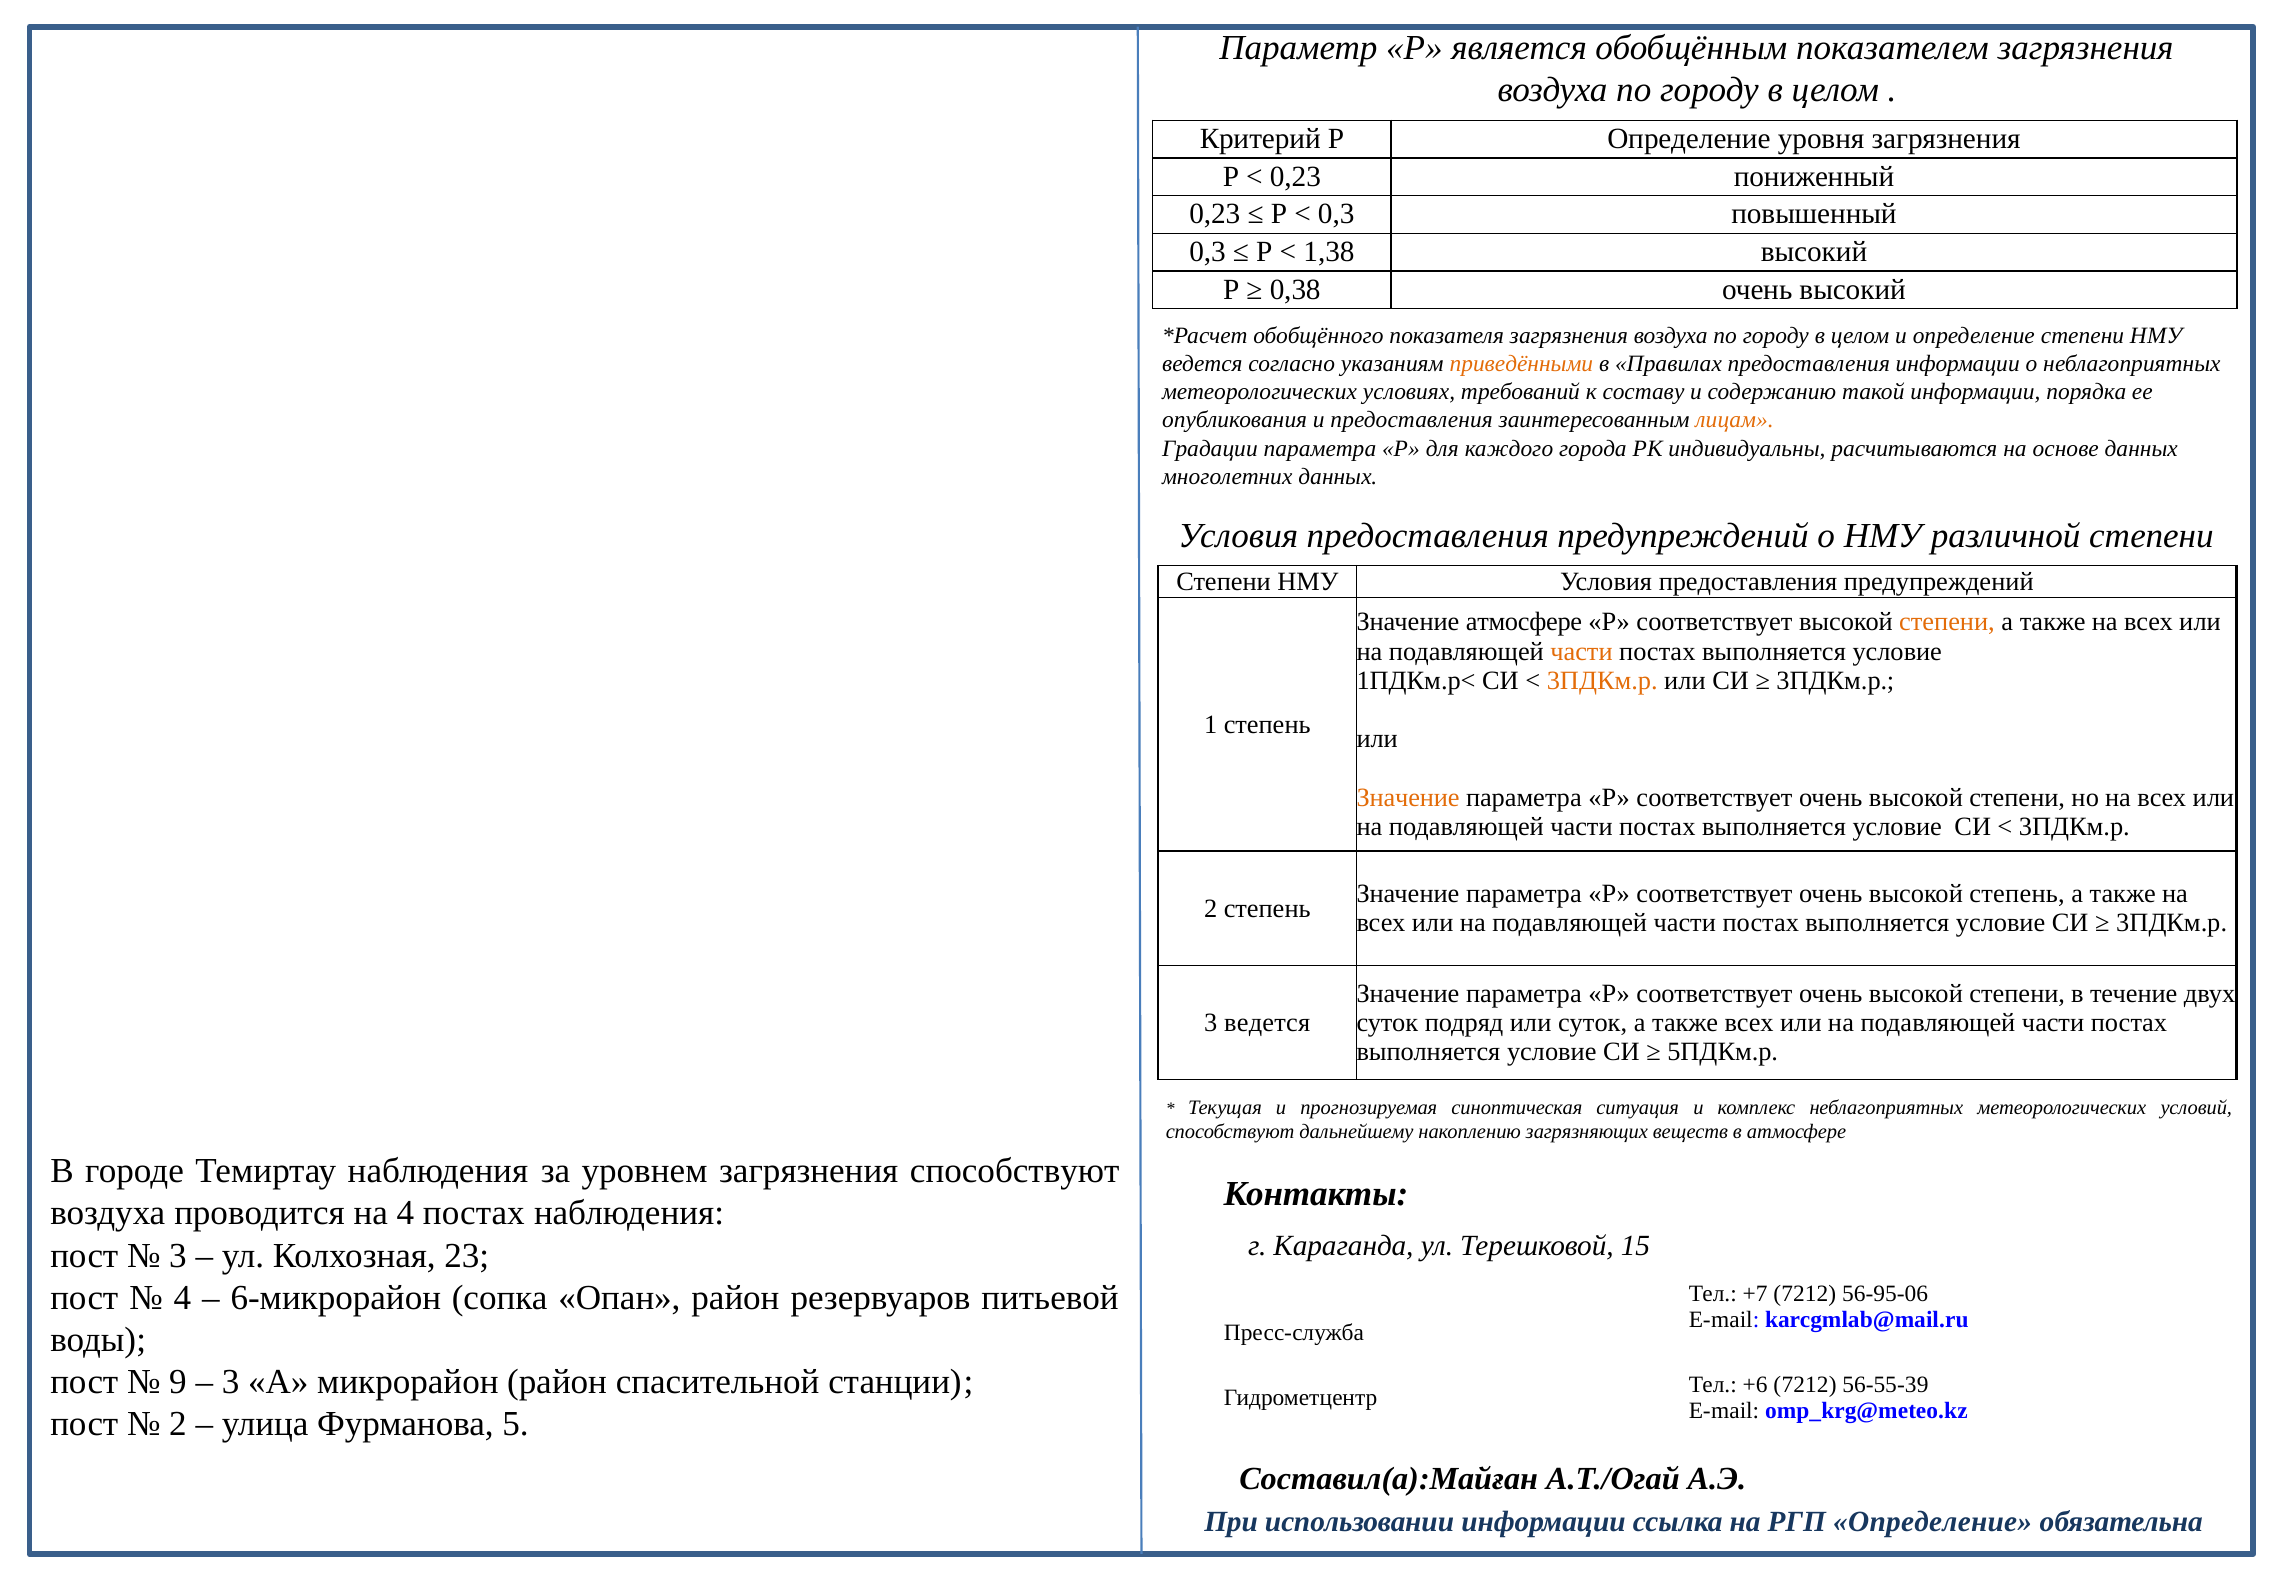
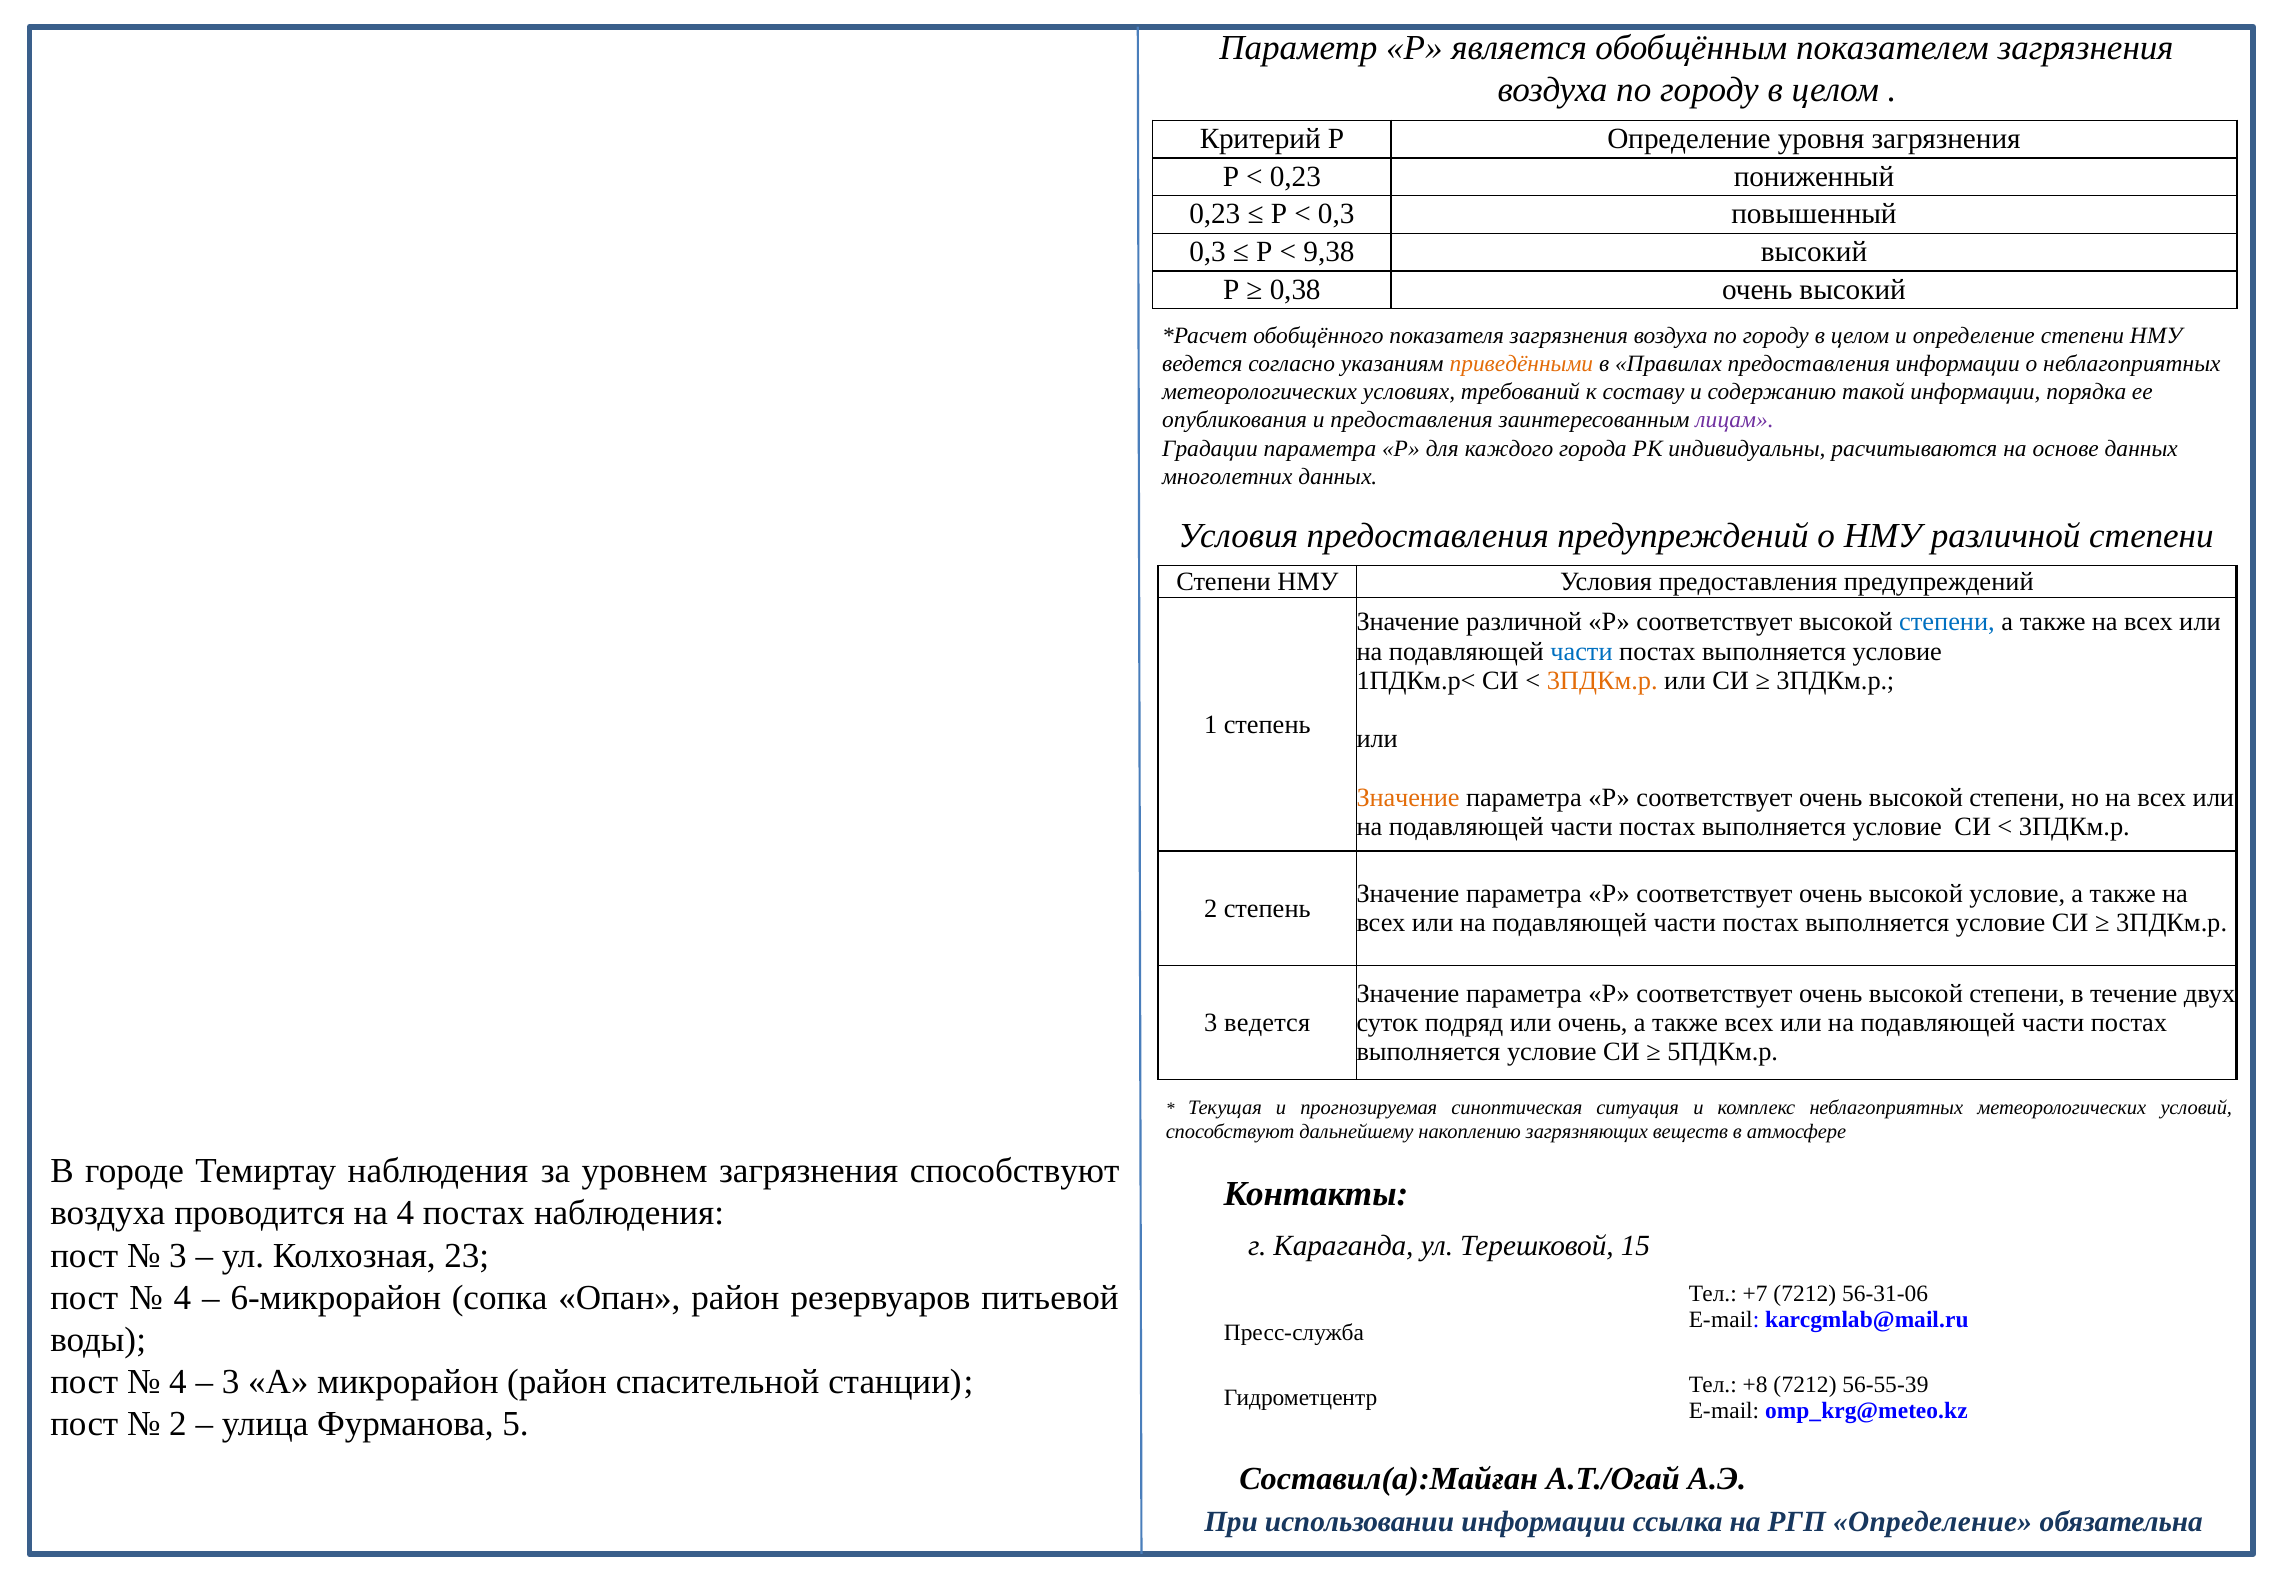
1,38: 1,38 -> 9,38
лицам colour: orange -> purple
Значение атмосфере: атмосфере -> различной
степени at (1947, 622) colour: orange -> blue
части at (1582, 651) colour: orange -> blue
высокой степень: степень -> условие
или суток: суток -> очень
56-95-06: 56-95-06 -> 56-31-06
9 at (178, 1382): 9 -> 4
+6: +6 -> +8
